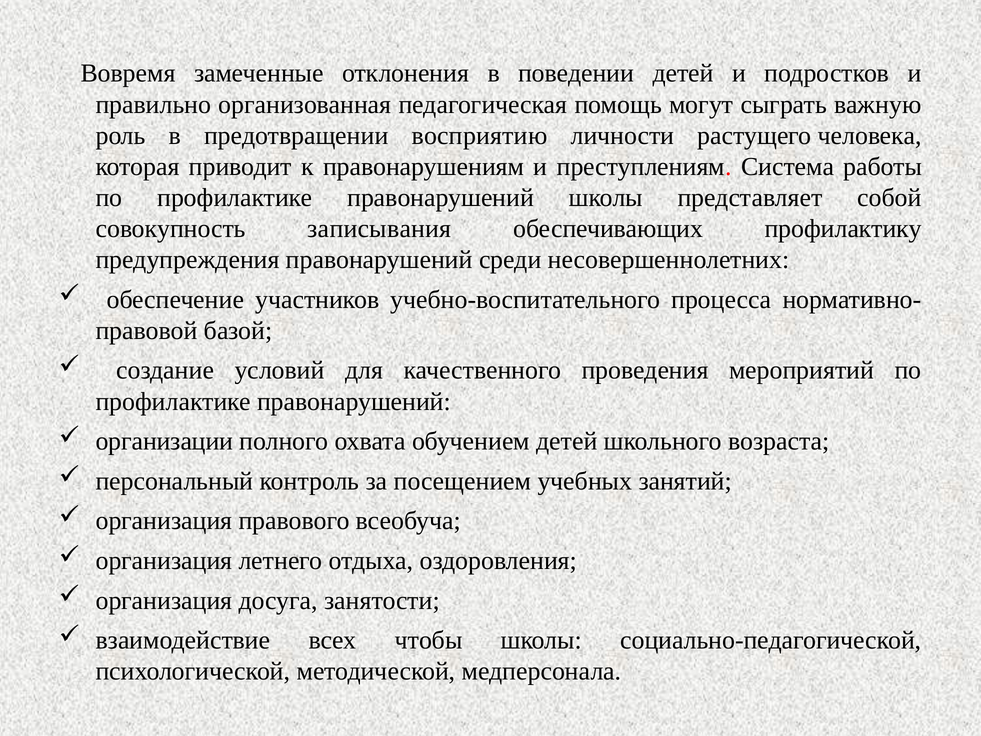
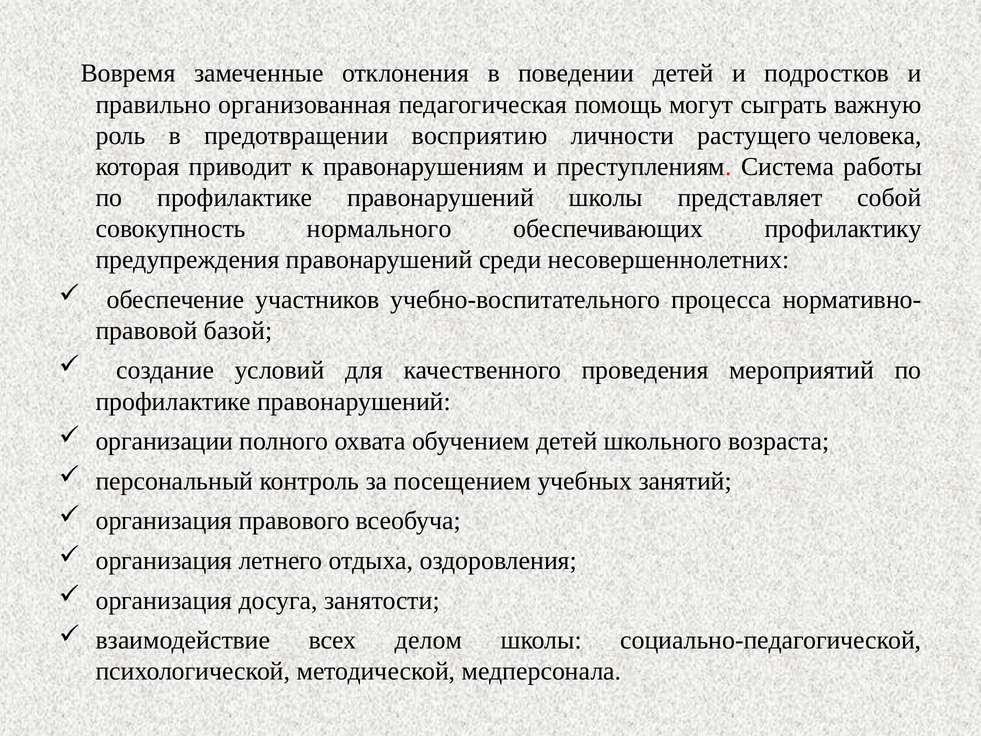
записывания: записывания -> нормального
чтобы: чтобы -> делом
